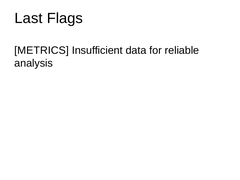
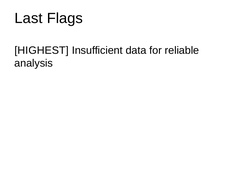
METRICS: METRICS -> HIGHEST
